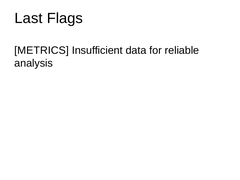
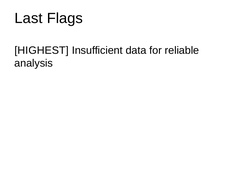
METRICS: METRICS -> HIGHEST
